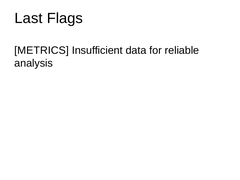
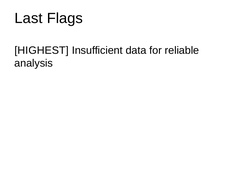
METRICS: METRICS -> HIGHEST
